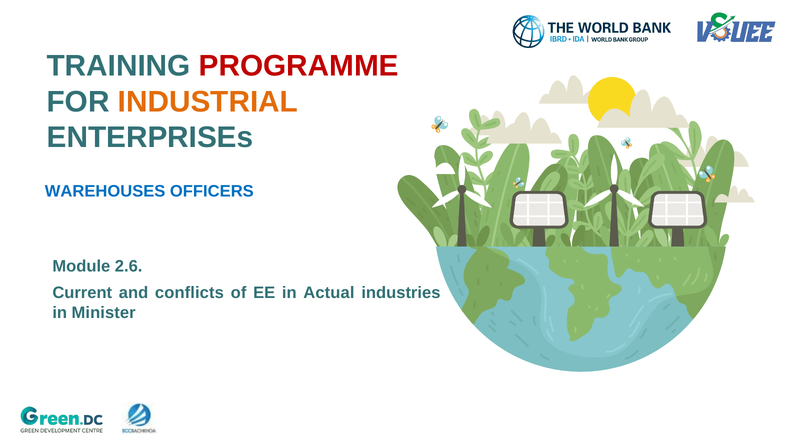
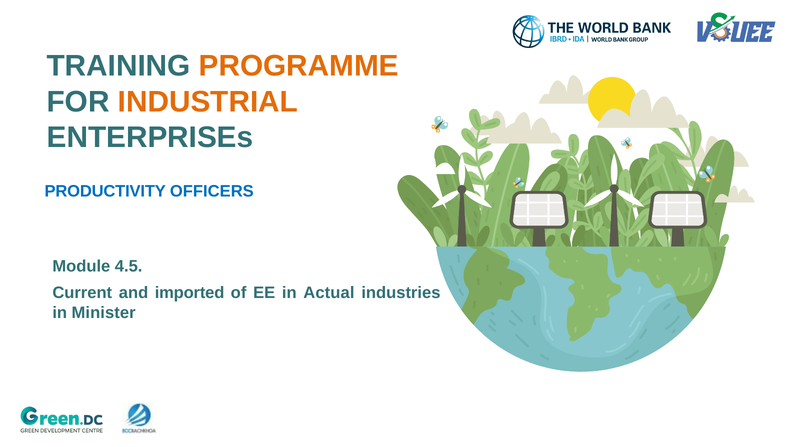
PROGRAMME colour: red -> orange
WAREHOUSES: WAREHOUSES -> PRODUCTIVITY
2.6: 2.6 -> 4.5
conflicts: conflicts -> imported
